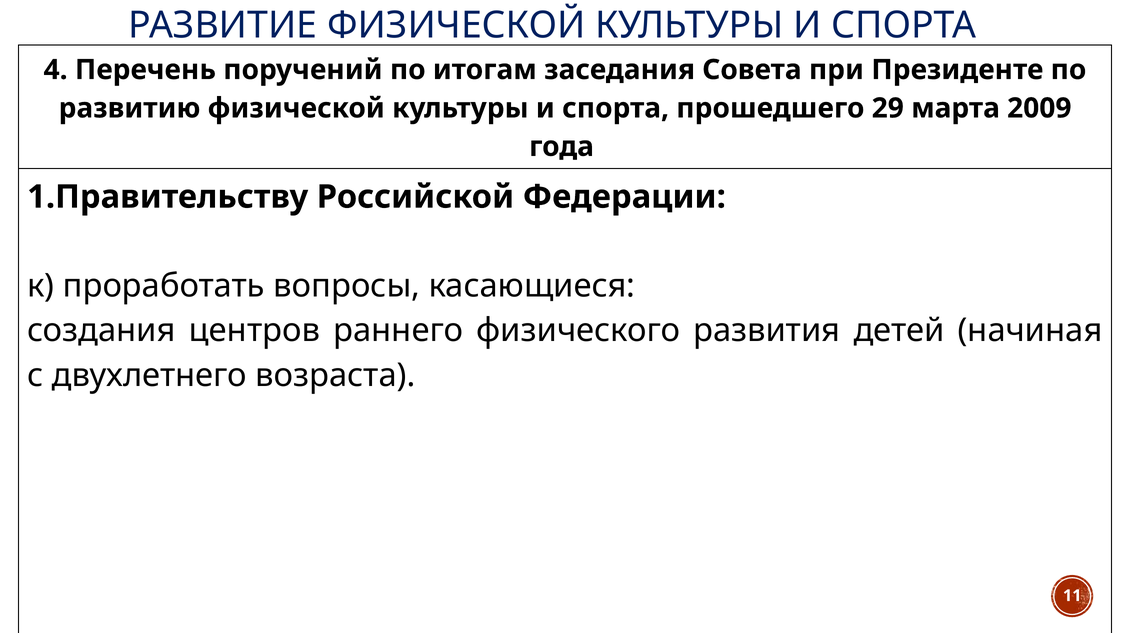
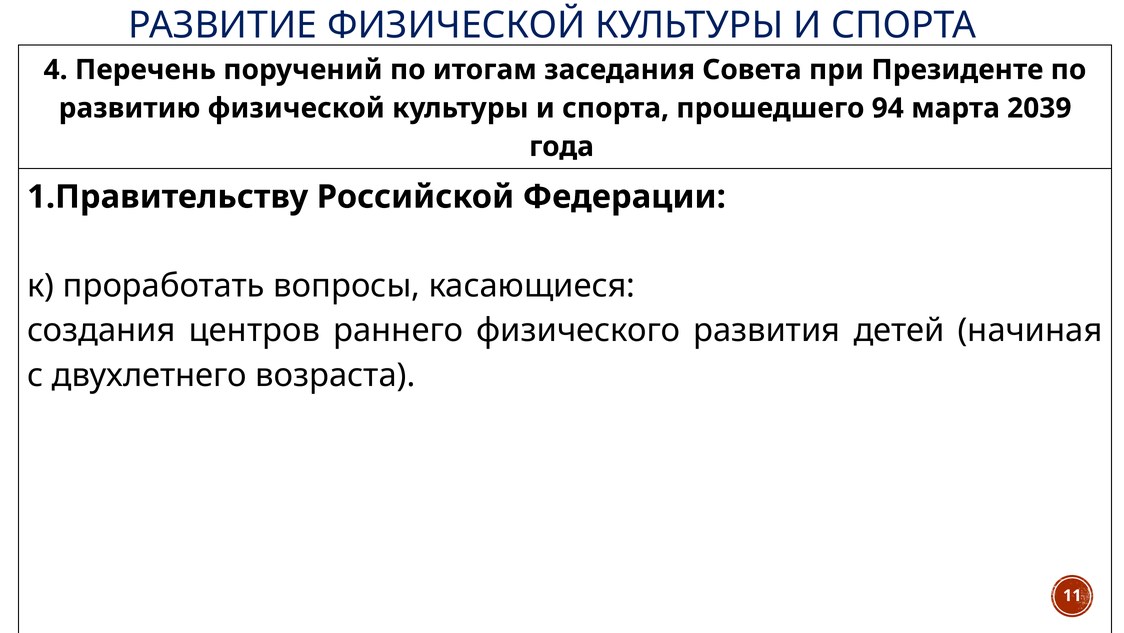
29: 29 -> 94
2009: 2009 -> 2039
